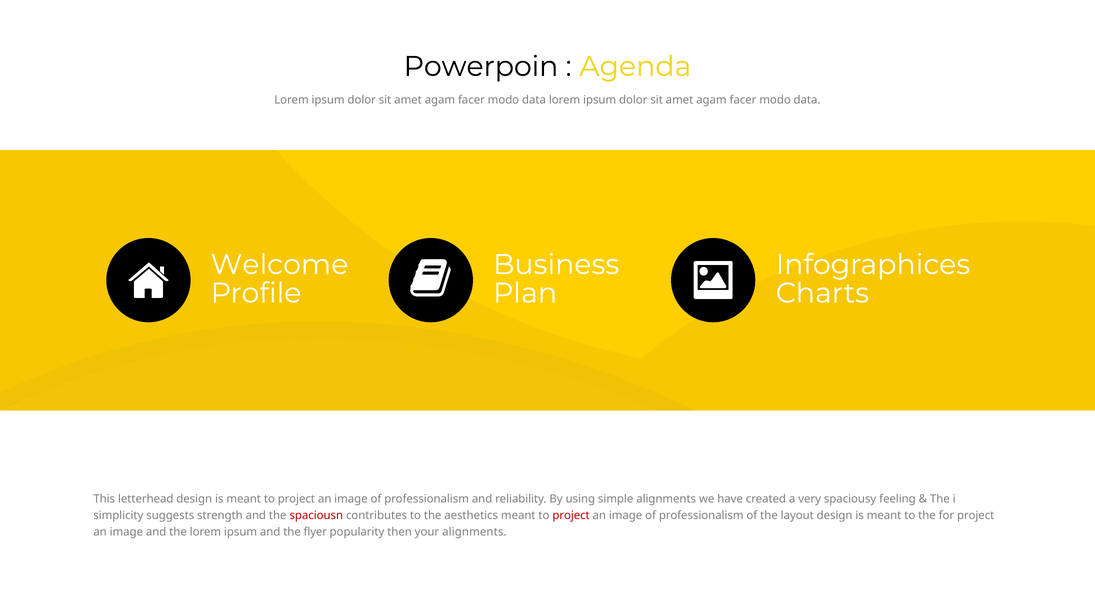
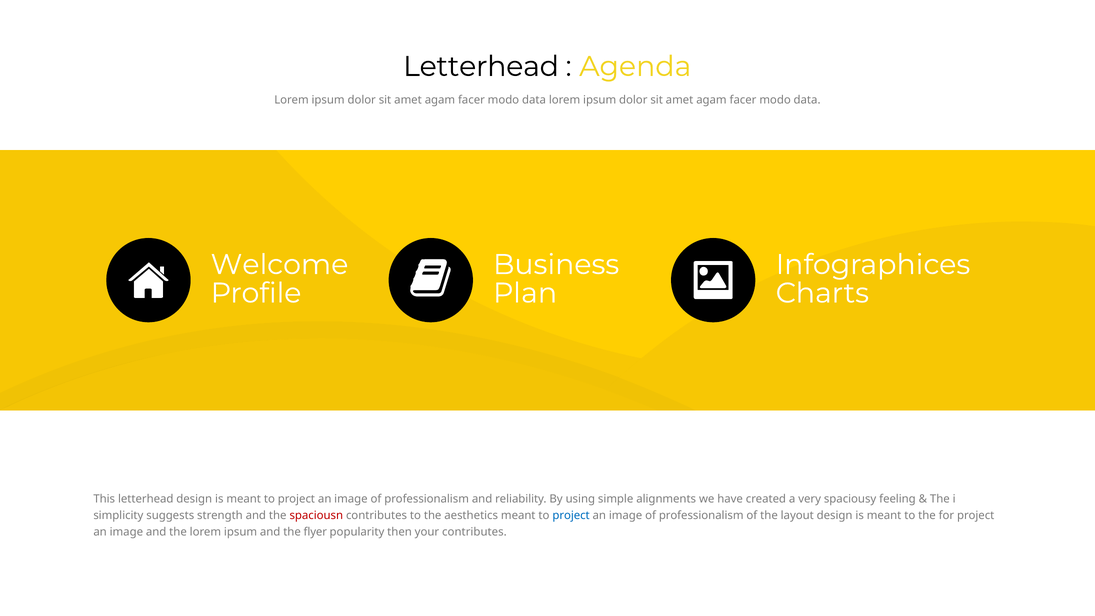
Powerpoin at (481, 66): Powerpoin -> Letterhead
project at (571, 515) colour: red -> blue
your alignments: alignments -> contributes
